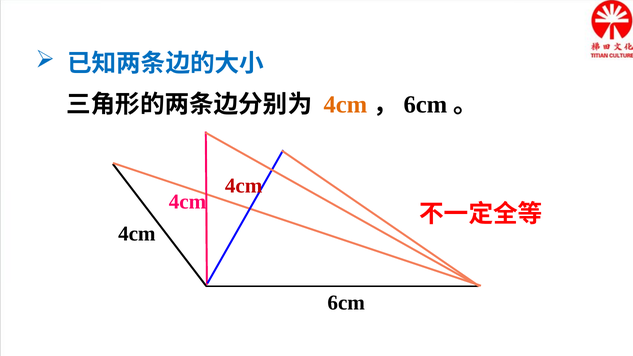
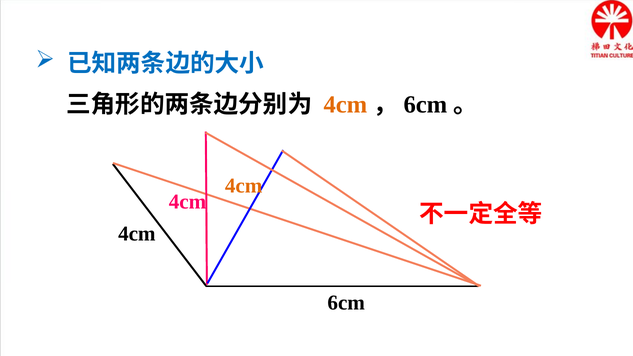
4cm at (244, 186) colour: red -> orange
